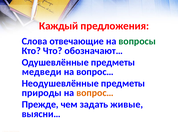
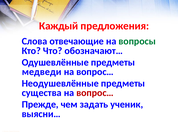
природы: природы -> существа
вопрос… at (95, 93) colour: orange -> red
живые: живые -> ученик
